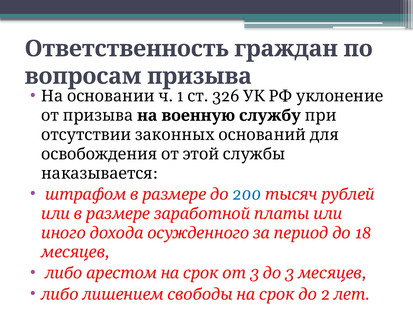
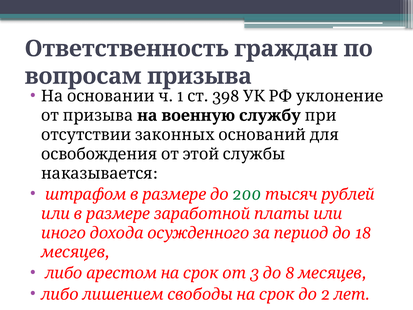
326: 326 -> 398
200 colour: blue -> green
3 3: 3 -> 8
